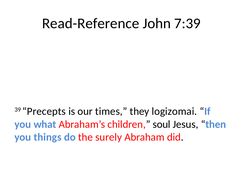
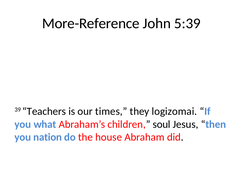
Read-Reference: Read-Reference -> More-Reference
7:39: 7:39 -> 5:39
Precepts: Precepts -> Teachers
things: things -> nation
surely: surely -> house
